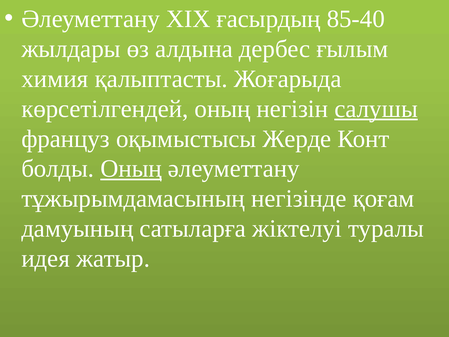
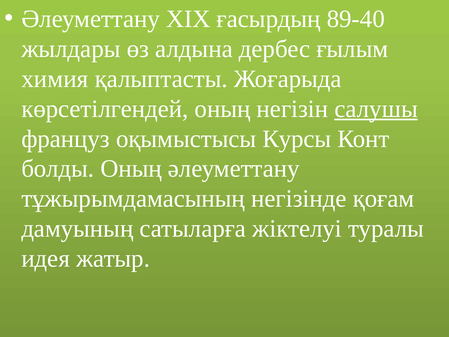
85-40: 85-40 -> 89-40
Жерде: Жерде -> Курсы
Оның at (131, 169) underline: present -> none
